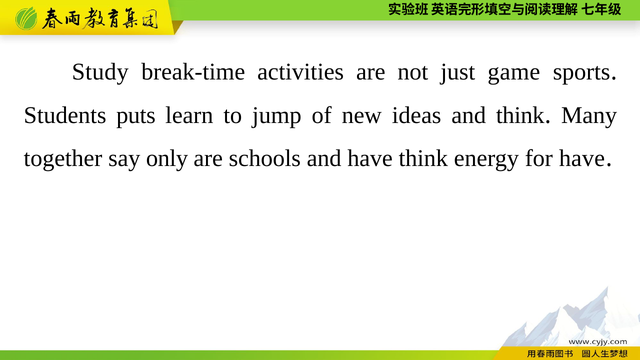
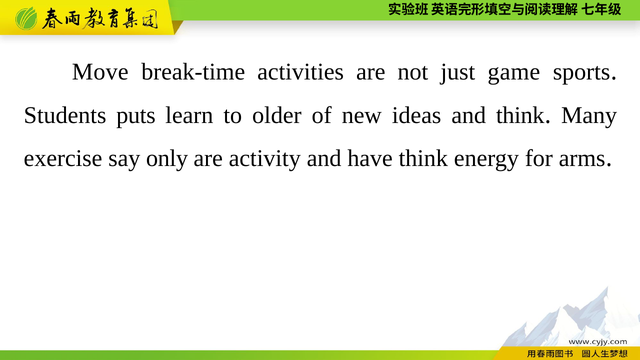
Study: Study -> Move
jump: jump -> older
together: together -> exercise
schools: schools -> activity
for have: have -> arms
